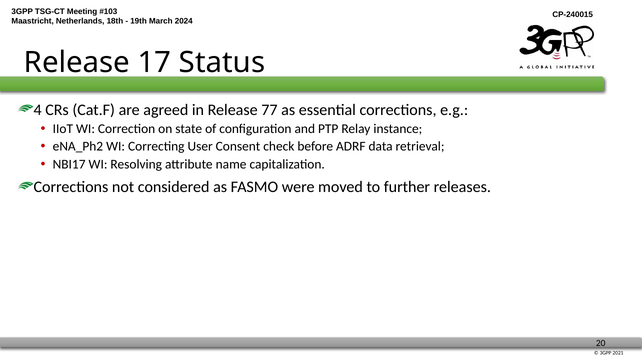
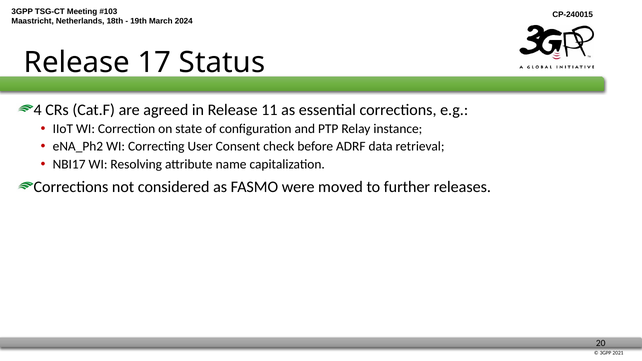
77: 77 -> 11
